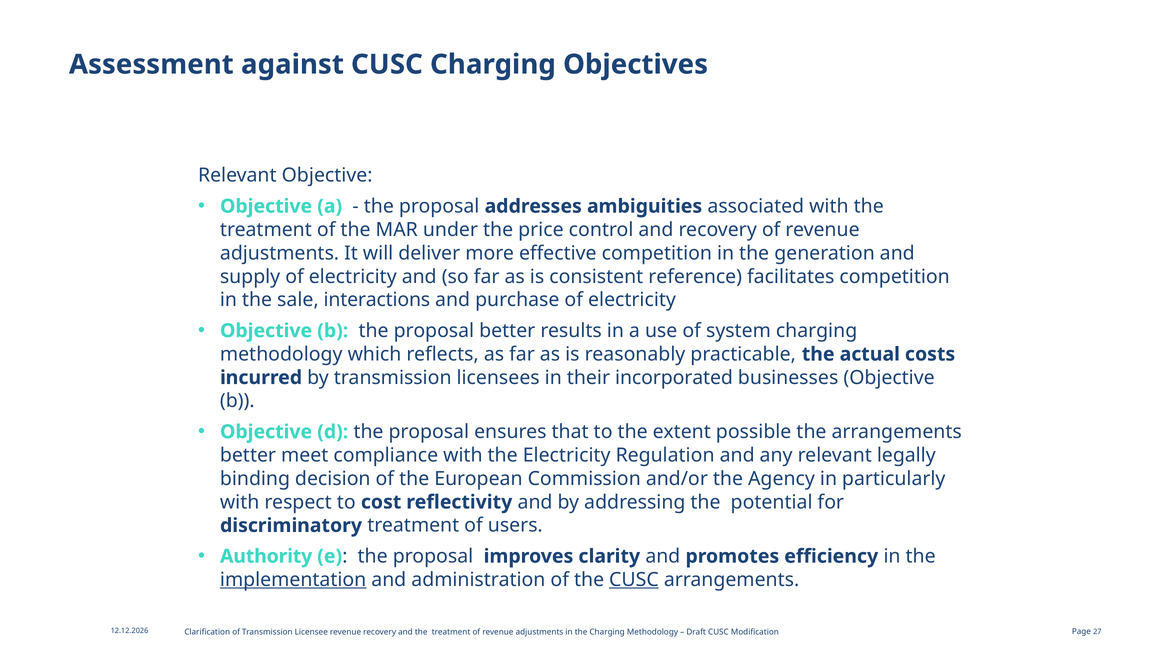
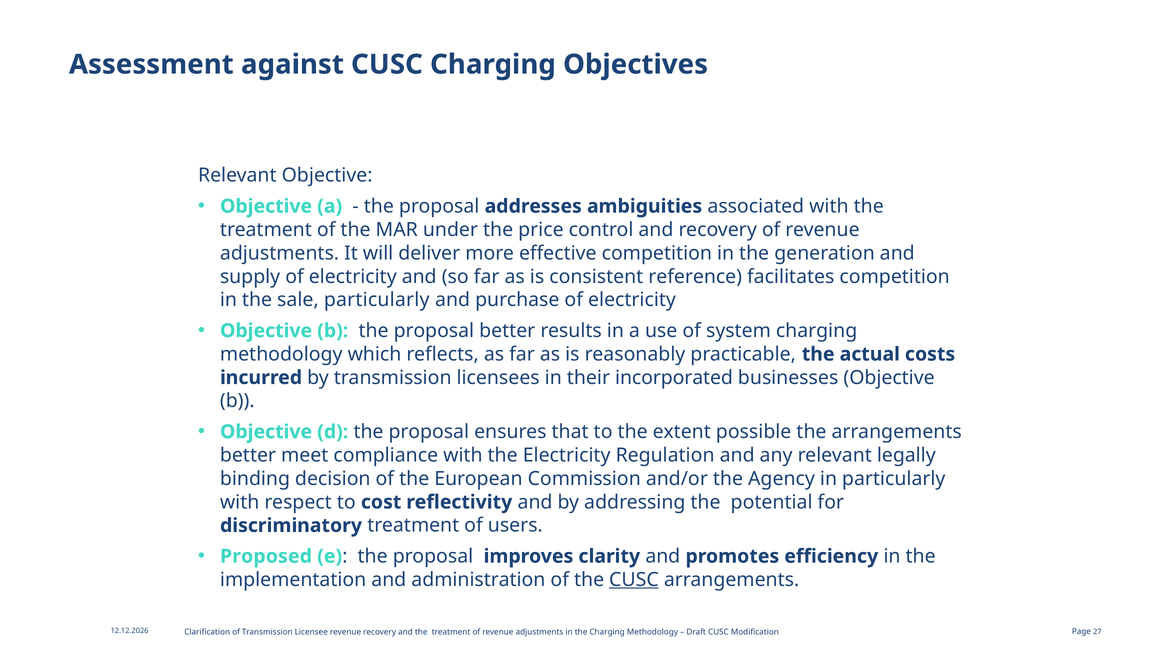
sale interactions: interactions -> particularly
Authority: Authority -> Proposed
implementation underline: present -> none
